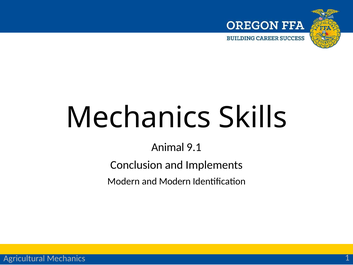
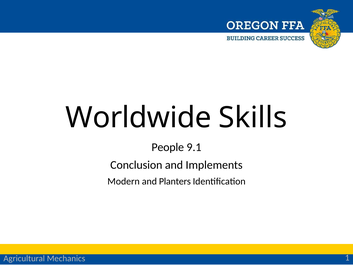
Mechanics at (138, 118): Mechanics -> Worldwide
Animal: Animal -> People
and Modern: Modern -> Planters
